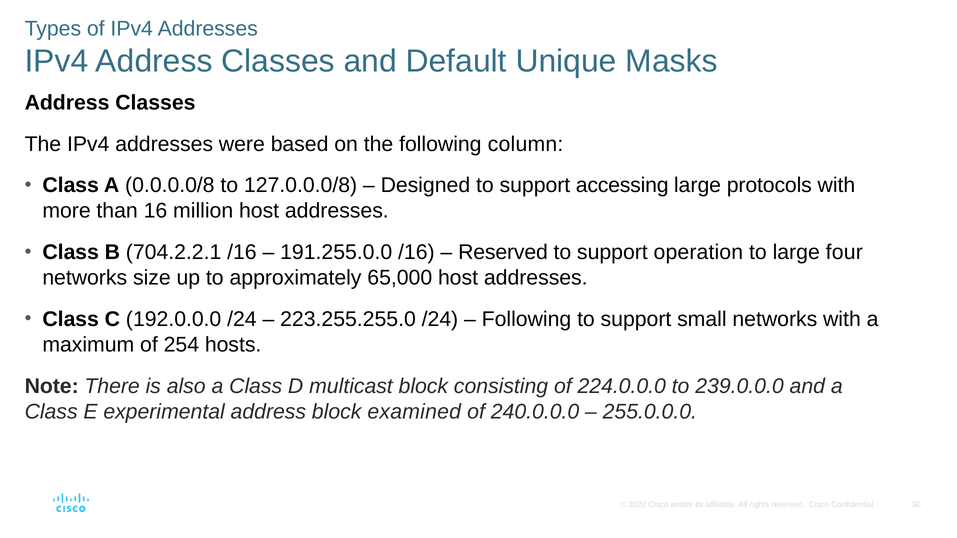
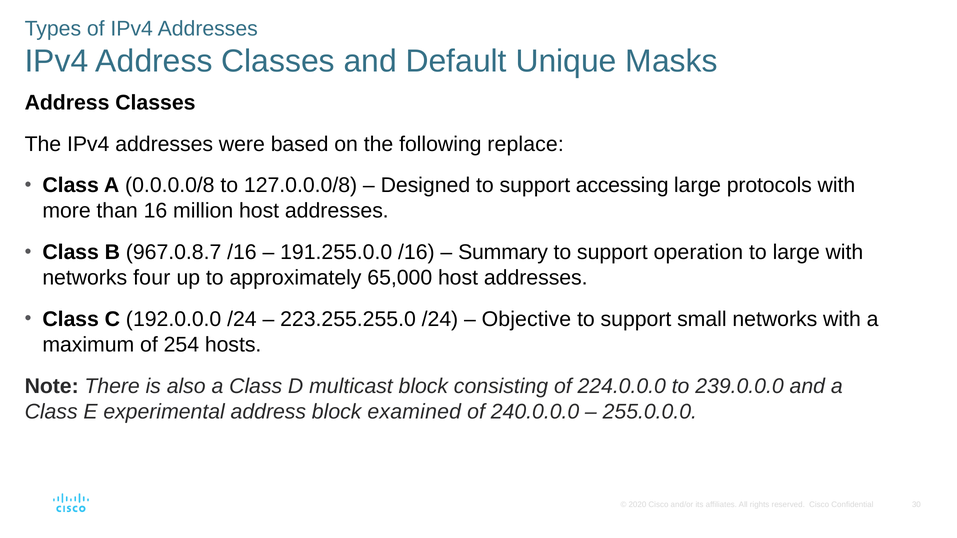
column: column -> replace
704.2.2.1: 704.2.2.1 -> 967.0.8.7
Reserved at (503, 253): Reserved -> Summary
large four: four -> with
size: size -> four
Following at (527, 320): Following -> Objective
